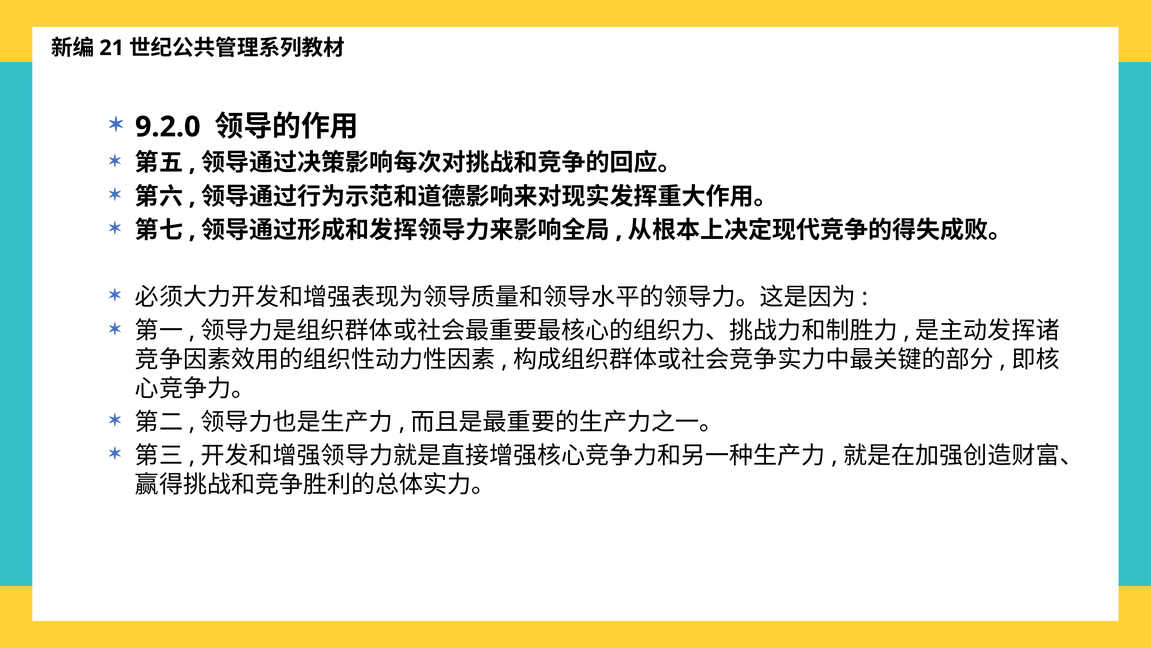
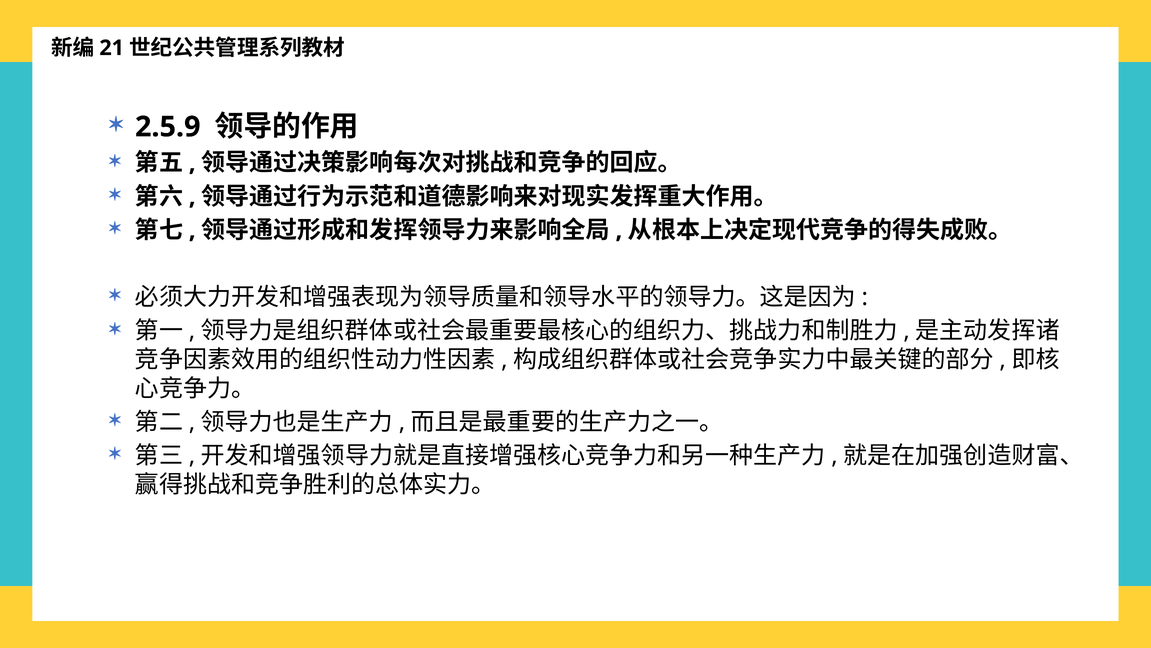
9.2.0: 9.2.0 -> 2.5.9
